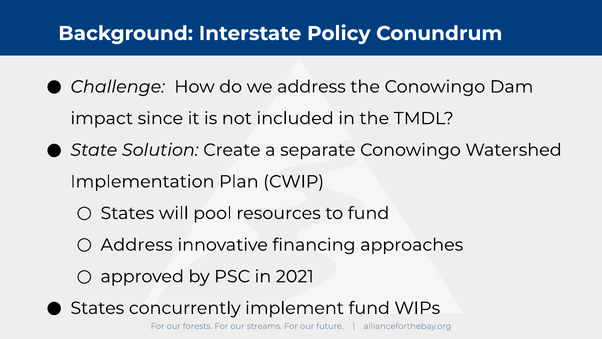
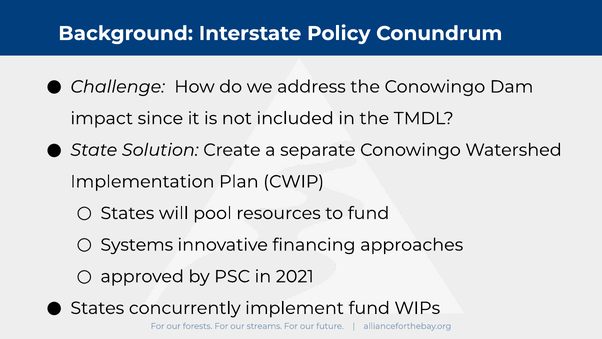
Address at (137, 245): Address -> Systems
